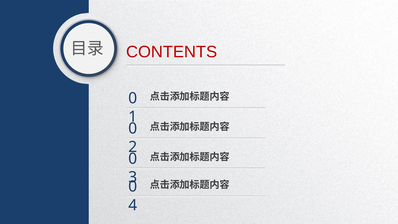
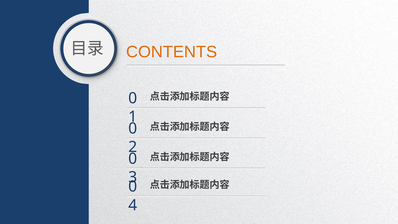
CONTENTS colour: red -> orange
